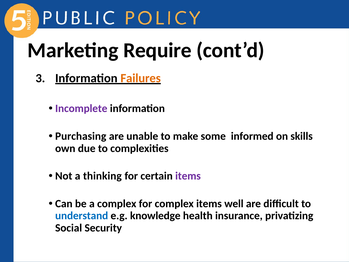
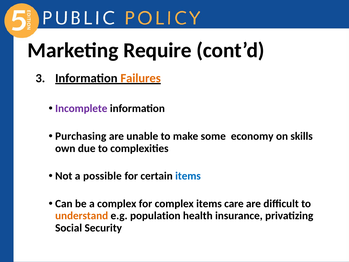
informed: informed -> economy
thinking: thinking -> possible
items at (188, 176) colour: purple -> blue
well: well -> care
understand colour: blue -> orange
knowledge: knowledge -> population
